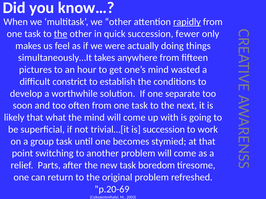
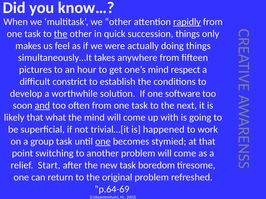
succession fewer: fewer -> things
wasted: wasted -> respect
separate: separate -> software
and underline: none -> present
is succession: succession -> happened
one at (103, 142) underline: none -> present
Parts: Parts -> Start
”p.20-69: ”p.20-69 -> ”p.64-69
